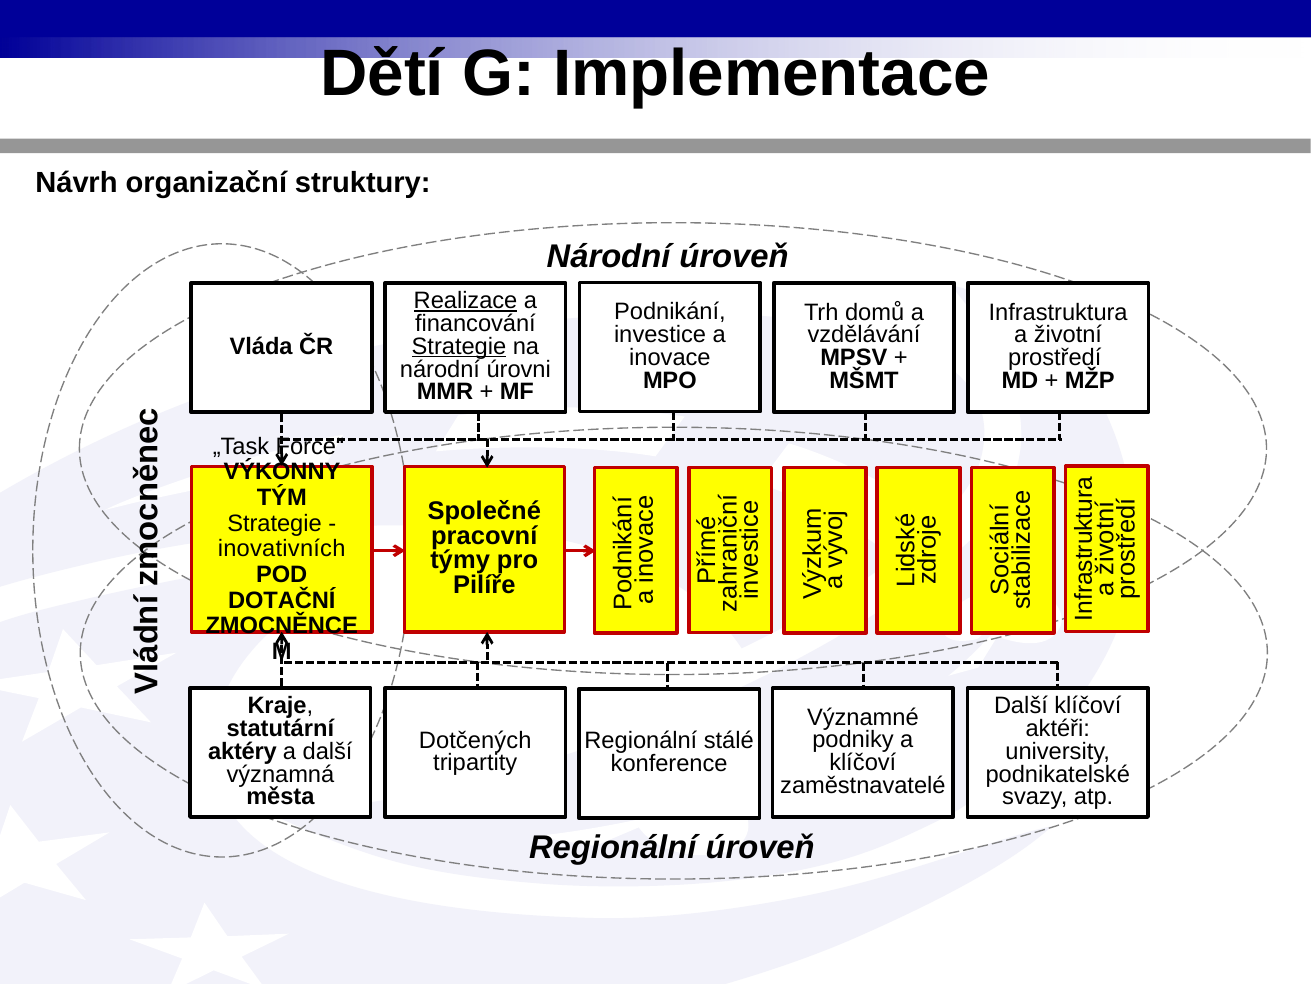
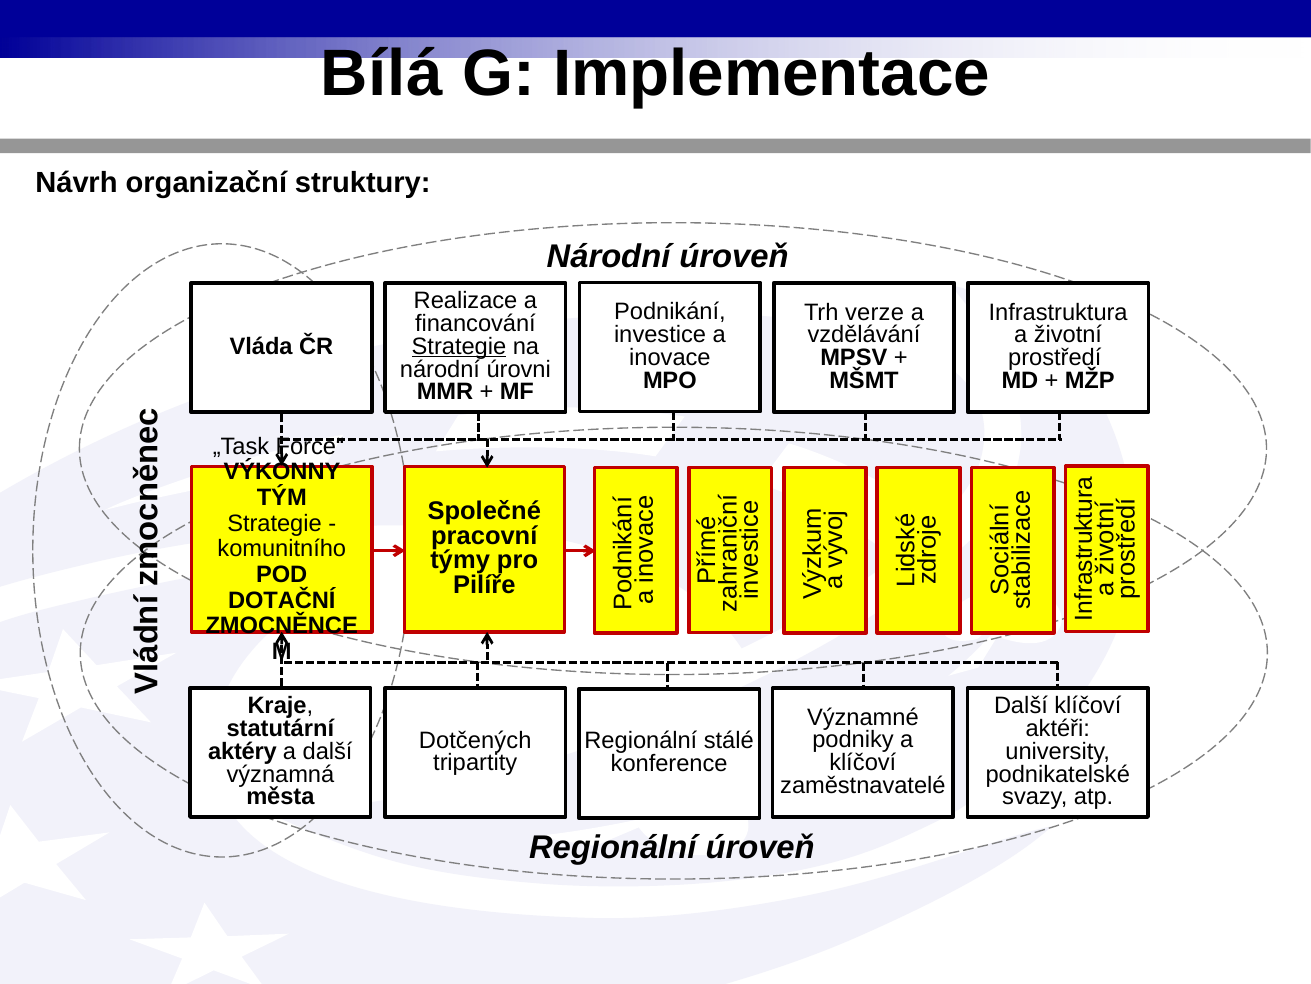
Dětí: Dětí -> Bílá
Realizace underline: present -> none
domů: domů -> verze
inovativních: inovativních -> komunitního
